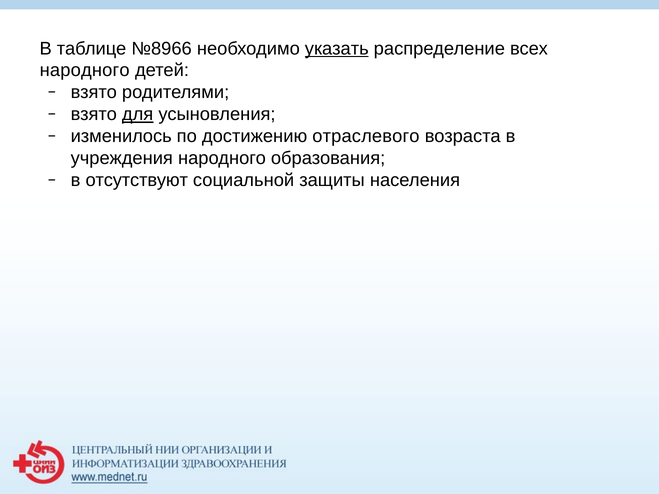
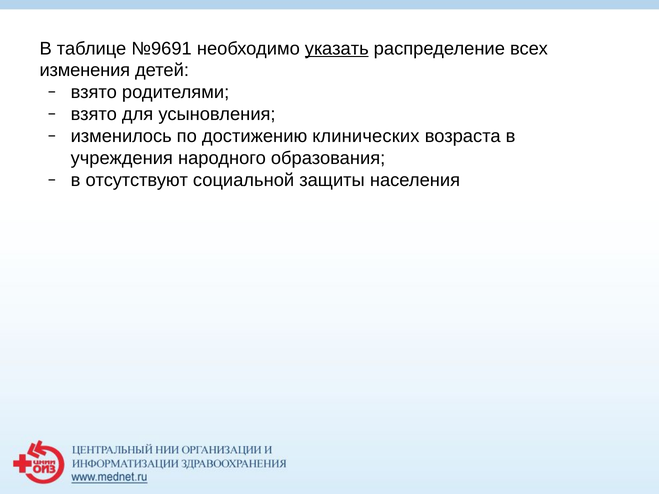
№8966: №8966 -> №9691
народного at (85, 70): народного -> изменения
для underline: present -> none
отраслевого: отраслевого -> клинических
